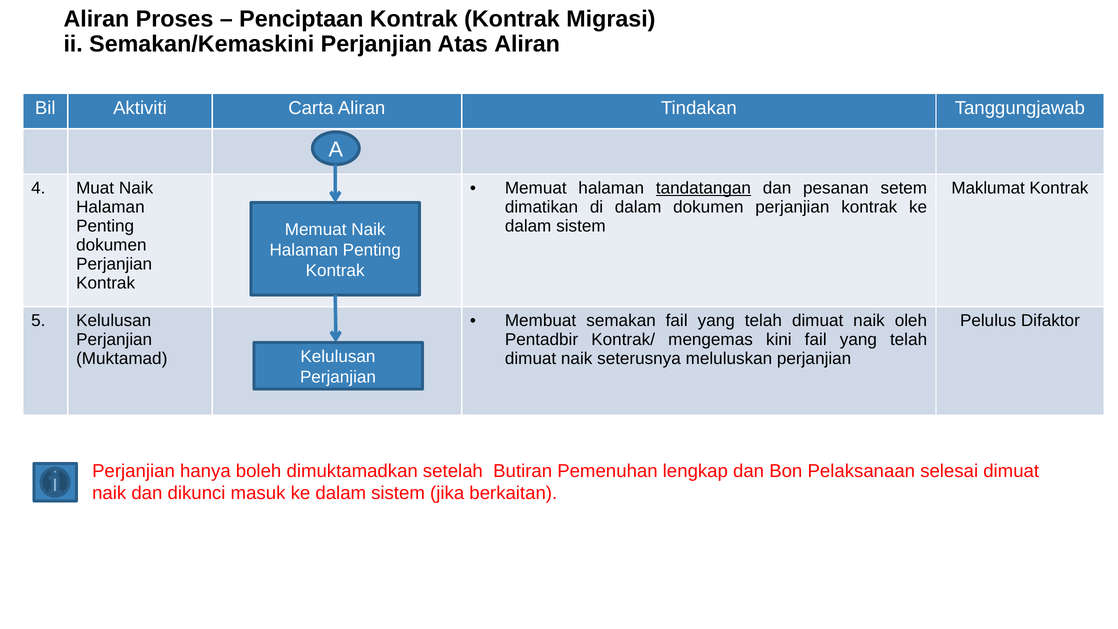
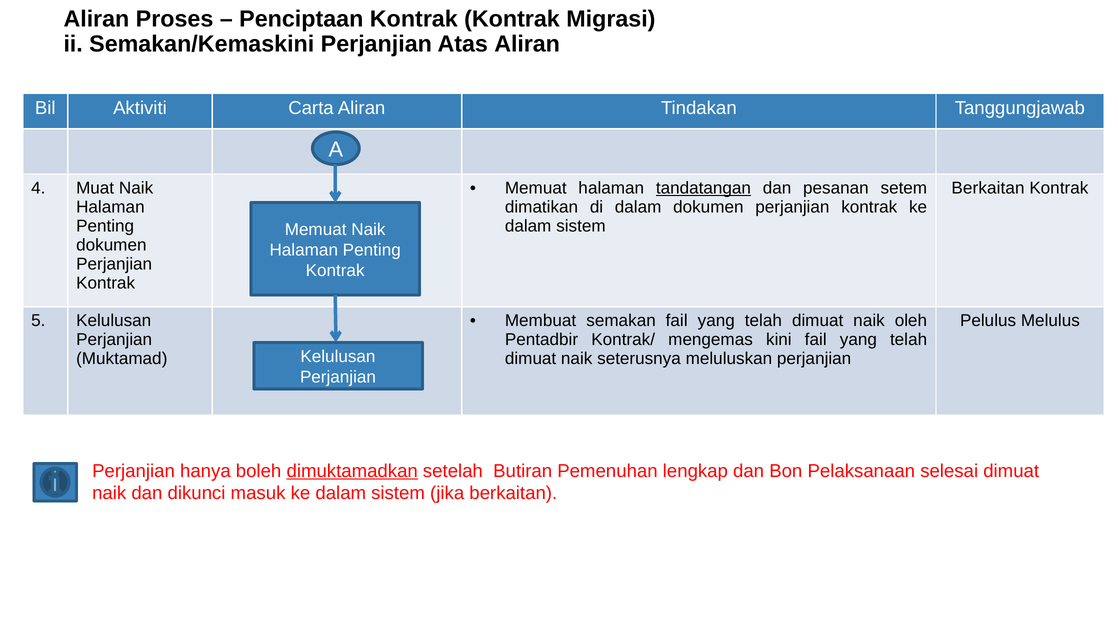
Maklumat at (988, 188): Maklumat -> Berkaitan
Difaktor: Difaktor -> Melulus
dimuktamadkan underline: none -> present
